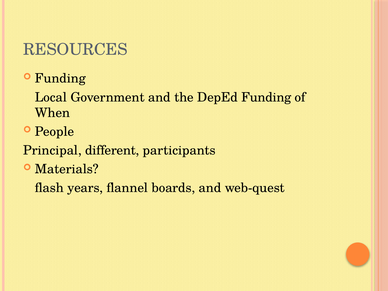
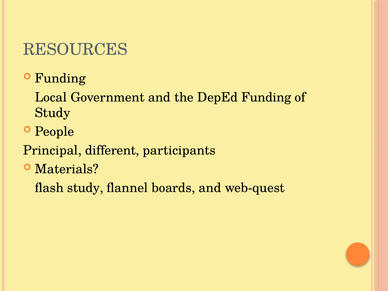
When at (52, 113): When -> Study
flash years: years -> study
